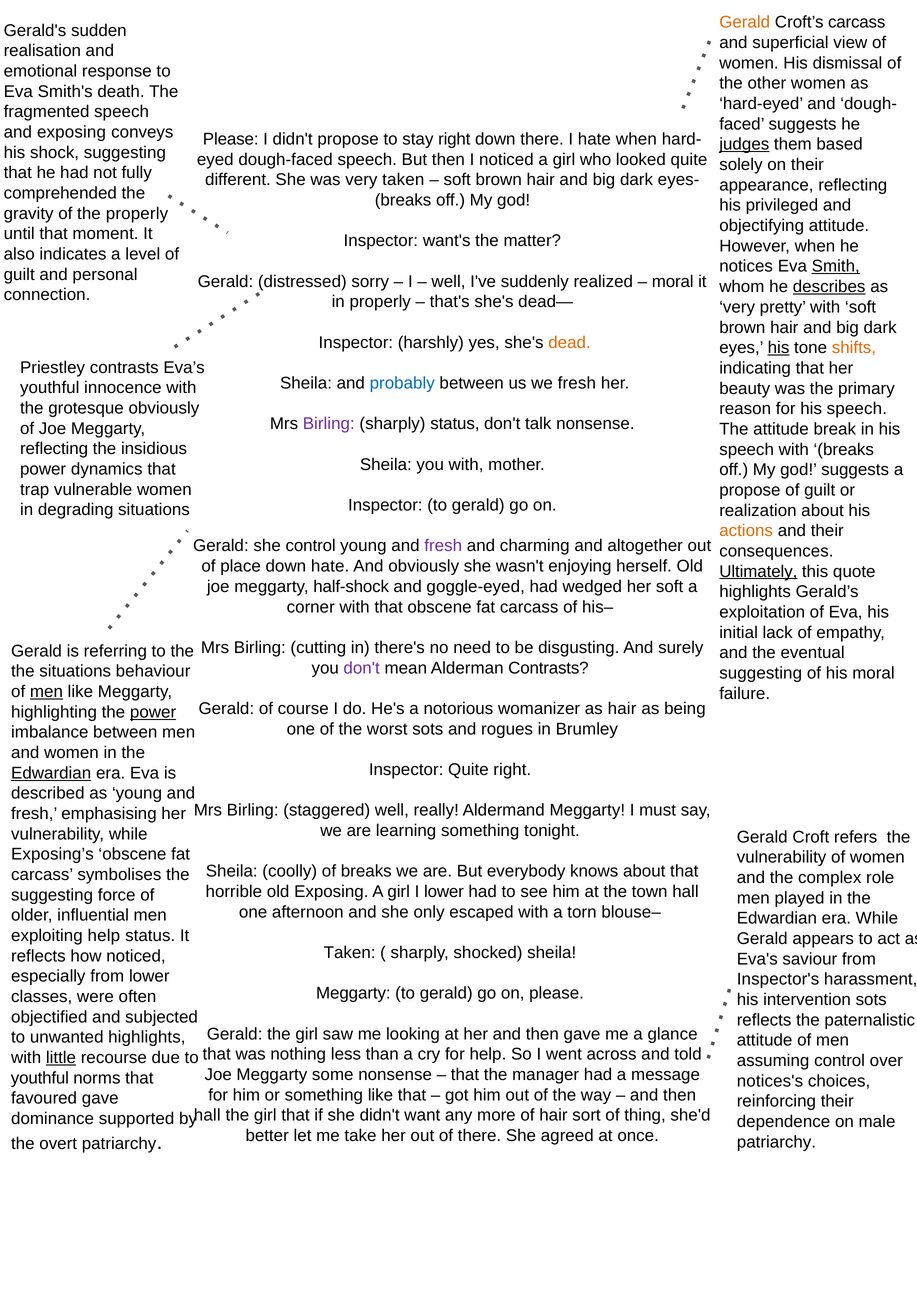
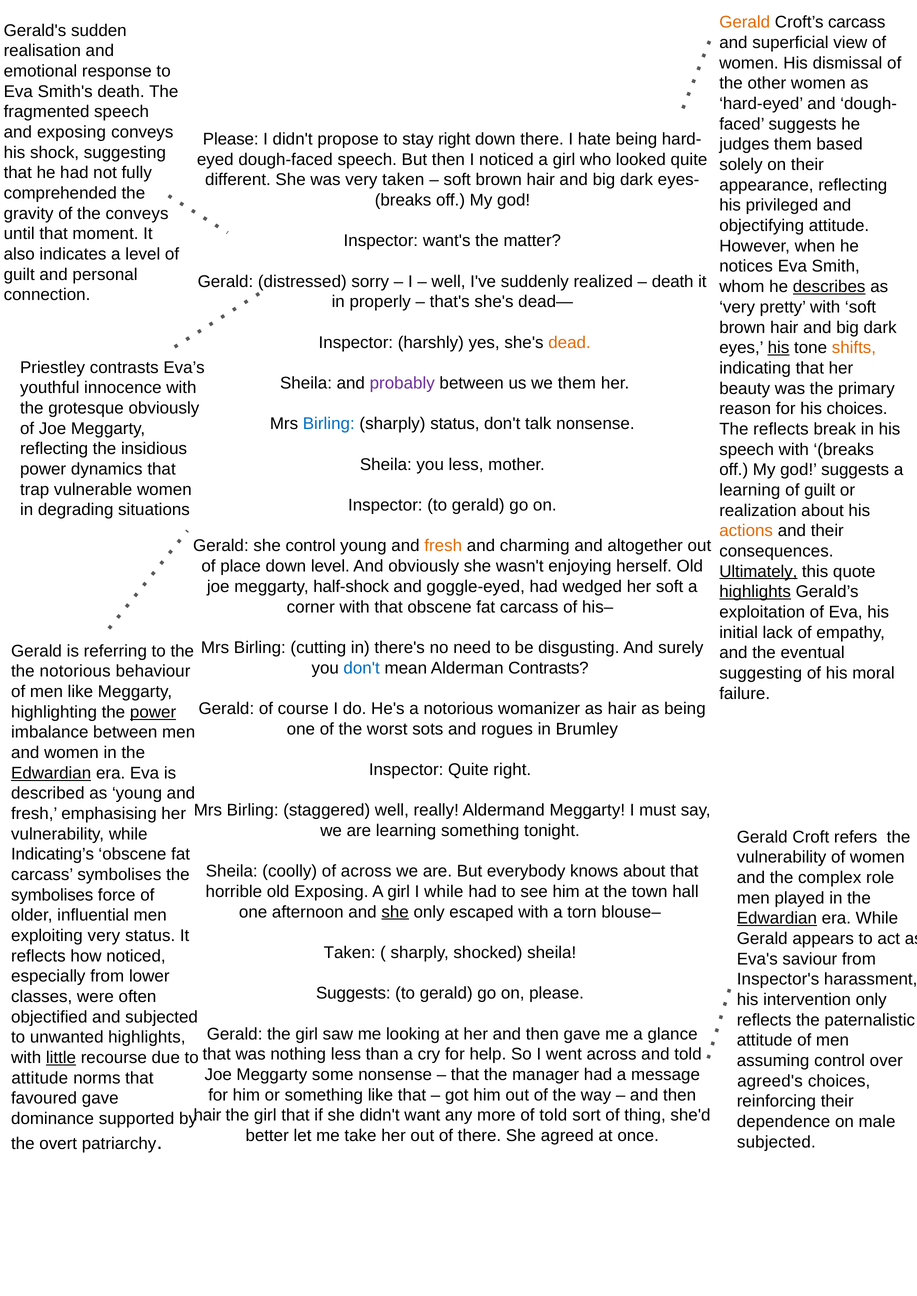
hate when: when -> being
judges underline: present -> none
the properly: properly -> conveys
Smith underline: present -> none
moral at (673, 282): moral -> death
probably colour: blue -> purple
we fresh: fresh -> them
for his speech: speech -> choices
Birling at (329, 424) colour: purple -> blue
The attitude: attitude -> reflects
you with: with -> less
propose at (750, 490): propose -> learning
fresh at (443, 546) colour: purple -> orange
down hate: hate -> level
highlights at (755, 592) underline: none -> present
don't at (362, 668) colour: purple -> blue
the situations: situations -> notorious
men at (46, 692) underline: present -> none
Exposing’s: Exposing’s -> Indicating’s
of breaks: breaks -> across
I lower: lower -> while
suggesting at (52, 896): suggesting -> symbolises
she at (395, 913) underline: none -> present
Edwardian at (777, 919) underline: none -> present
exploiting help: help -> very
Meggarty at (353, 994): Meggarty -> Suggests
intervention sots: sots -> only
youthful at (40, 1079): youthful -> attitude
notices's: notices's -> agreed's
hall at (207, 1116): hall -> hair
of hair: hair -> told
patriarchy at (776, 1143): patriarchy -> subjected
